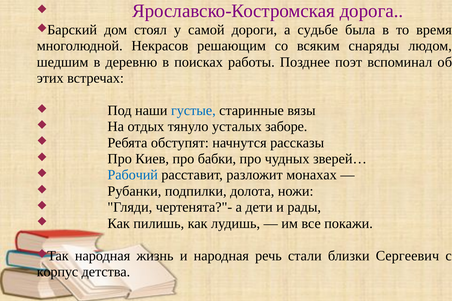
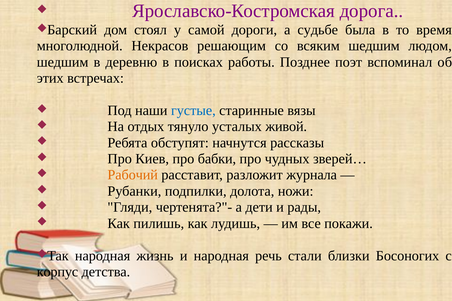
всяким снаряды: снаряды -> шедшим
заборе: заборе -> живой
Рабочий colour: blue -> orange
монахах: монахах -> журнала
Сергеевич: Сергеевич -> Босоногих
